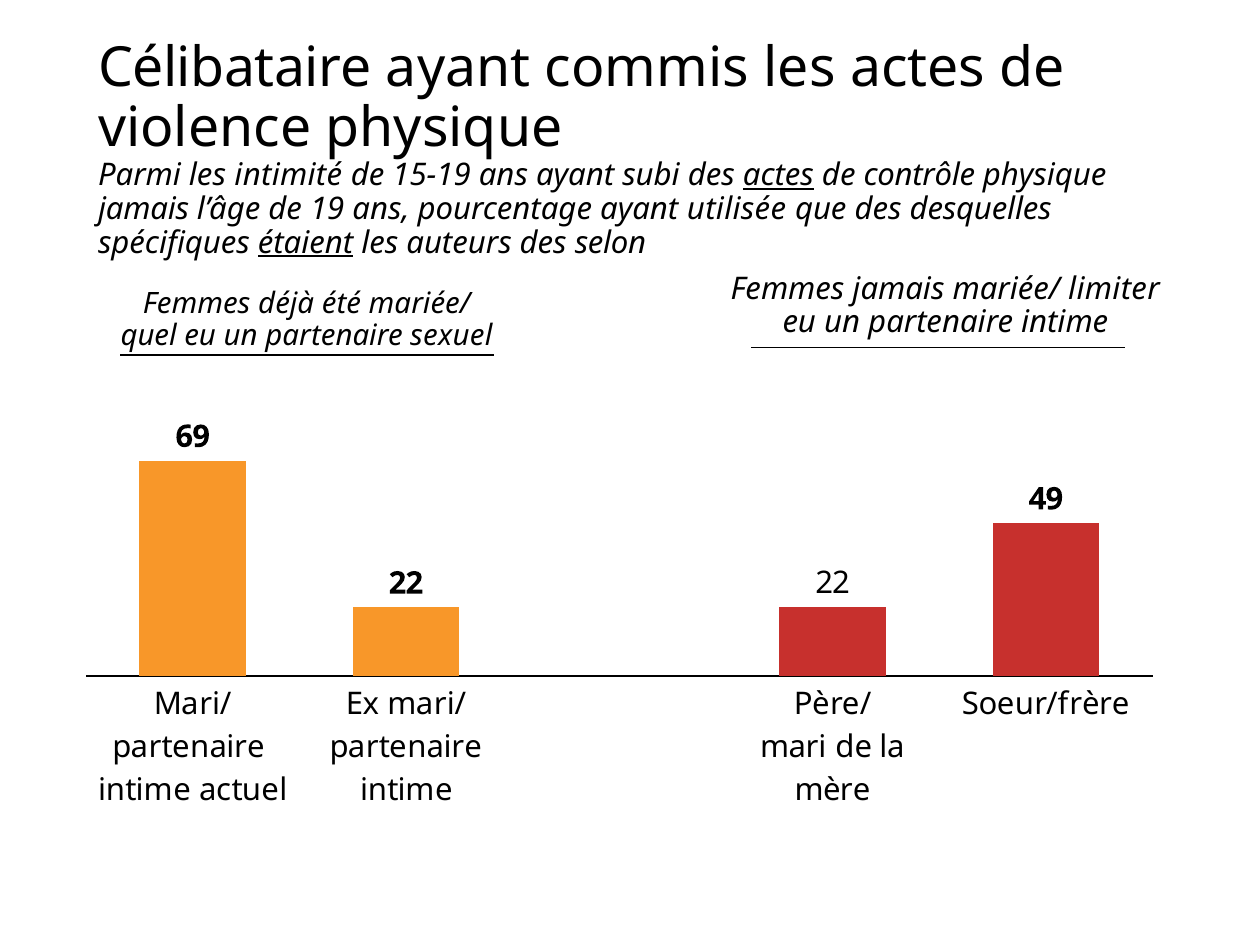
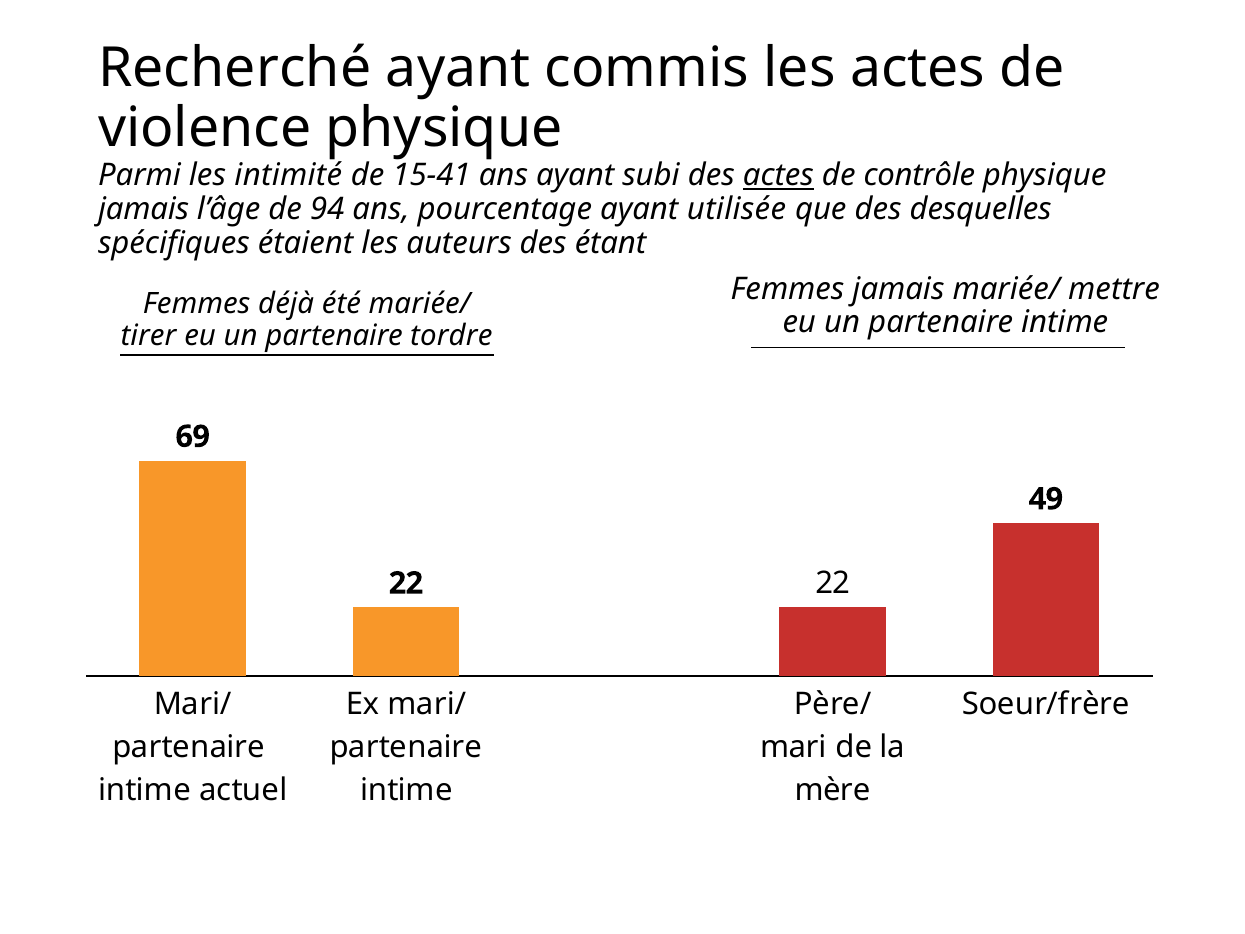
Célibataire: Célibataire -> Recherché
15-19: 15-19 -> 15-41
19: 19 -> 94
étaient underline: present -> none
selon: selon -> étant
limiter: limiter -> mettre
quel: quel -> tirer
sexuel: sexuel -> tordre
